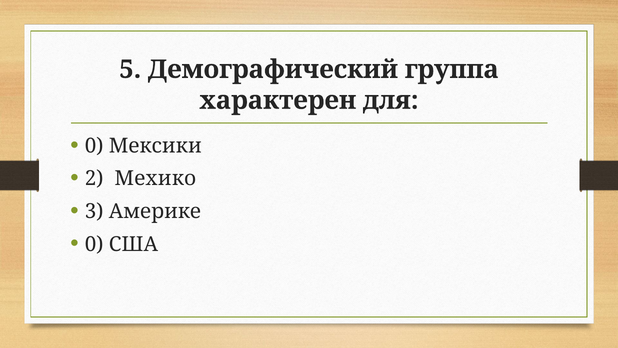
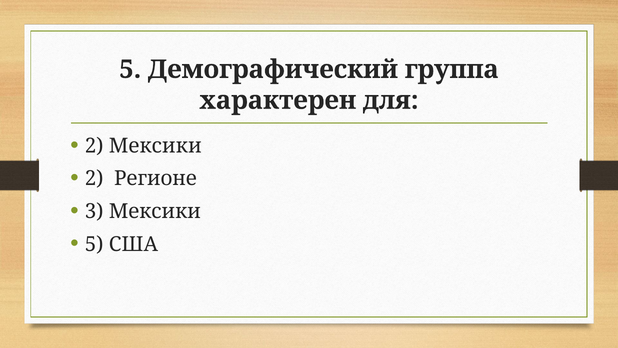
0 at (94, 146): 0 -> 2
Мехико: Мехико -> Регионе
3 Америке: Америке -> Мексики
0 at (94, 244): 0 -> 5
